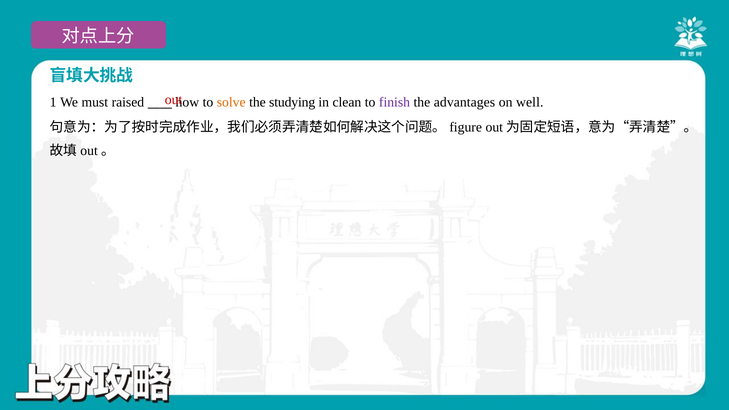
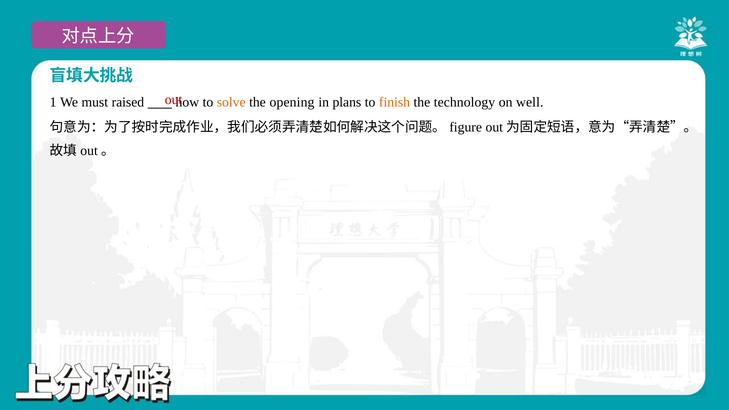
studying: studying -> opening
clean: clean -> plans
finish colour: purple -> orange
advantages: advantages -> technology
